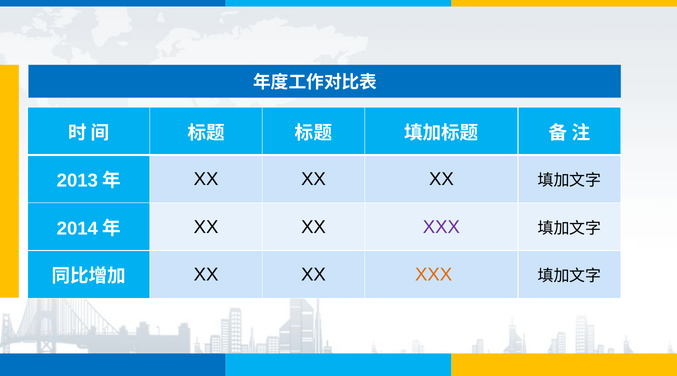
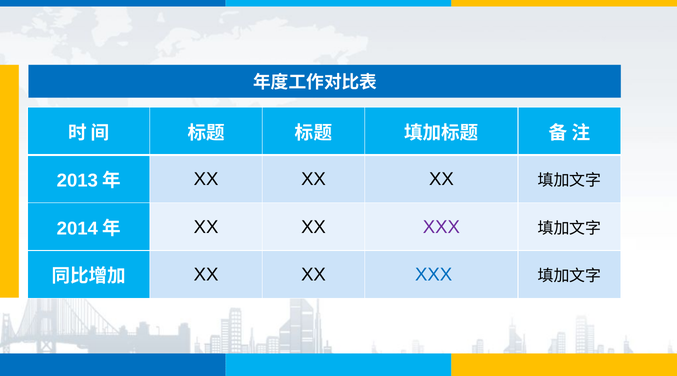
XXX at (434, 275) colour: orange -> blue
